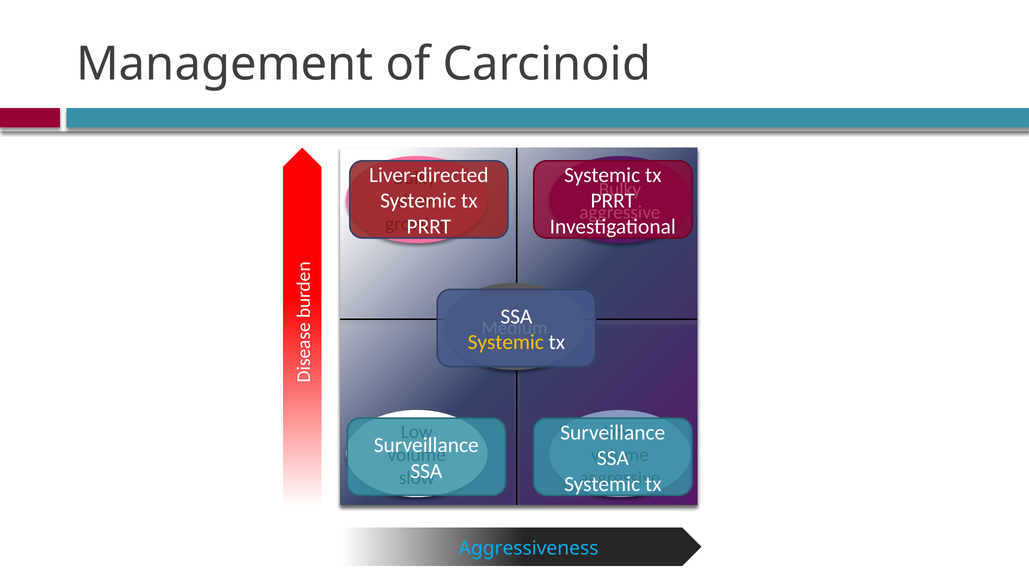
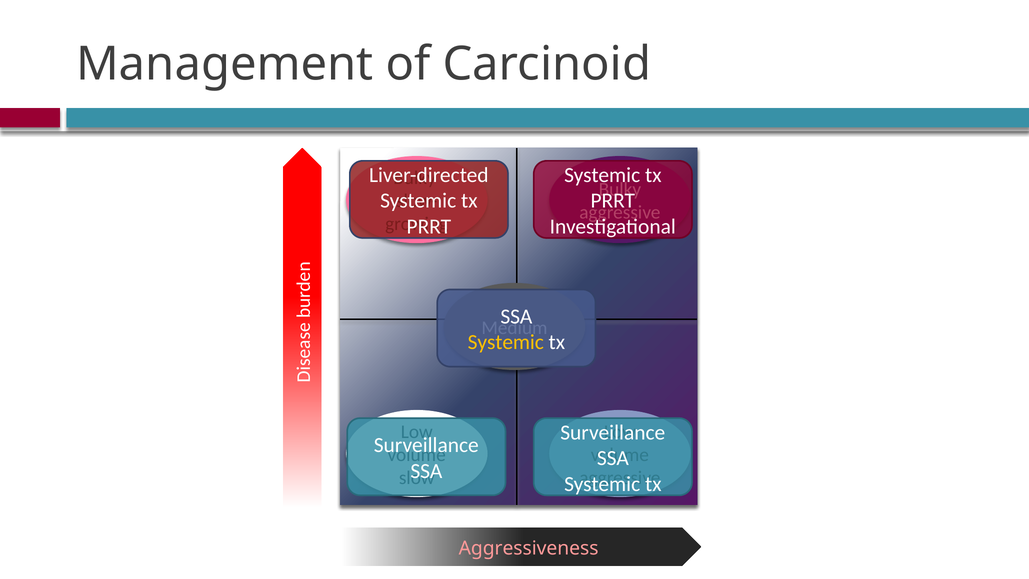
Aggressiveness colour: light blue -> pink
